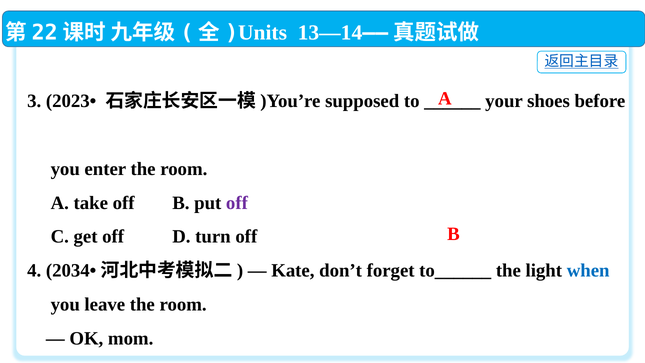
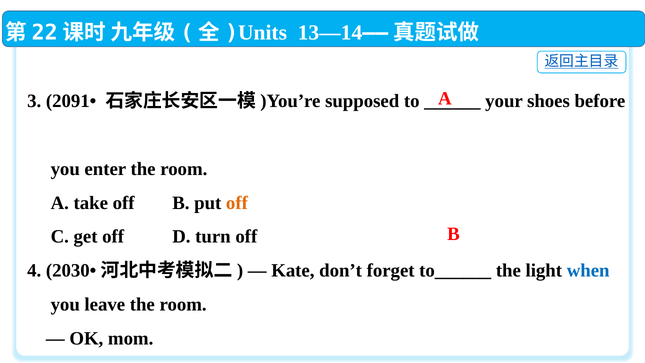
2023•: 2023• -> 2091•
off at (237, 203) colour: purple -> orange
2034•: 2034• -> 2030•
